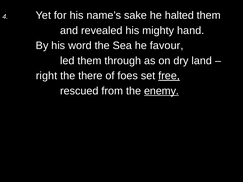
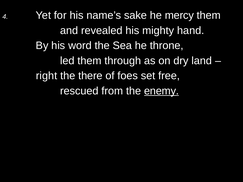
halted: halted -> mercy
favour: favour -> throne
free underline: present -> none
